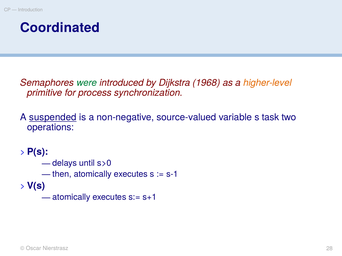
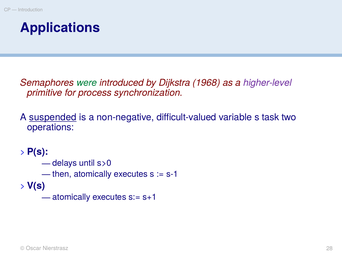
Coordinated: Coordinated -> Applications
higher-level colour: orange -> purple
source-valued: source-valued -> difficult-valued
